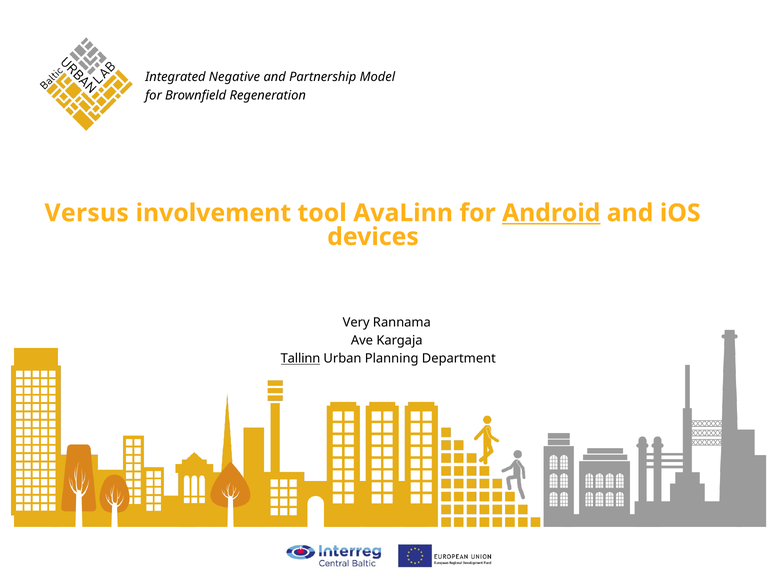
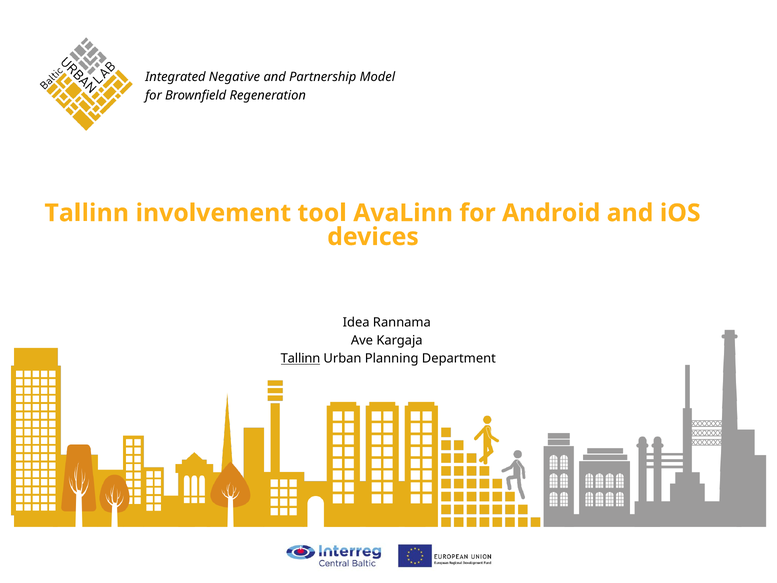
Versus at (87, 213): Versus -> Tallinn
Android underline: present -> none
Very: Very -> Idea
